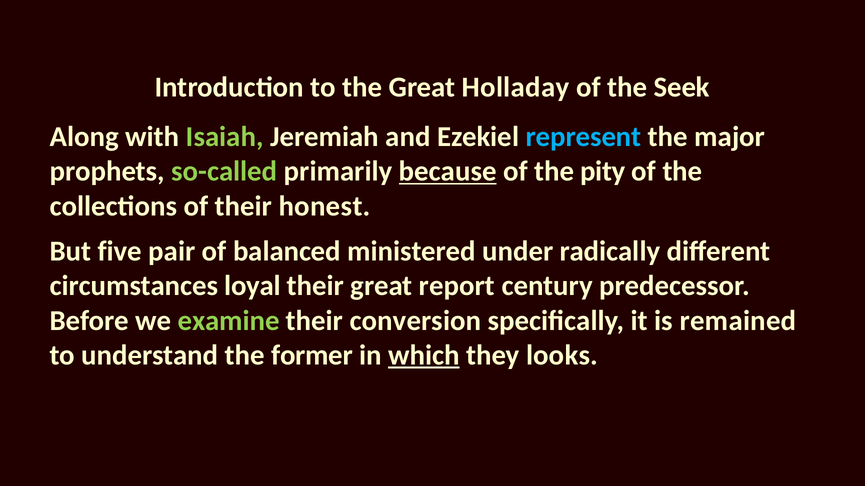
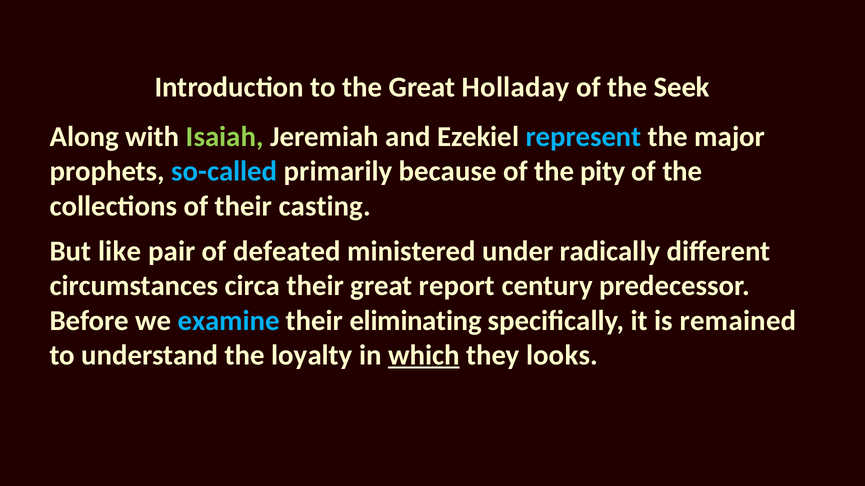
so-called colour: light green -> light blue
because underline: present -> none
honest: honest -> casting
five: five -> like
balanced: balanced -> defeated
loyal: loyal -> circa
examine colour: light green -> light blue
conversion: conversion -> eliminating
former: former -> loyalty
